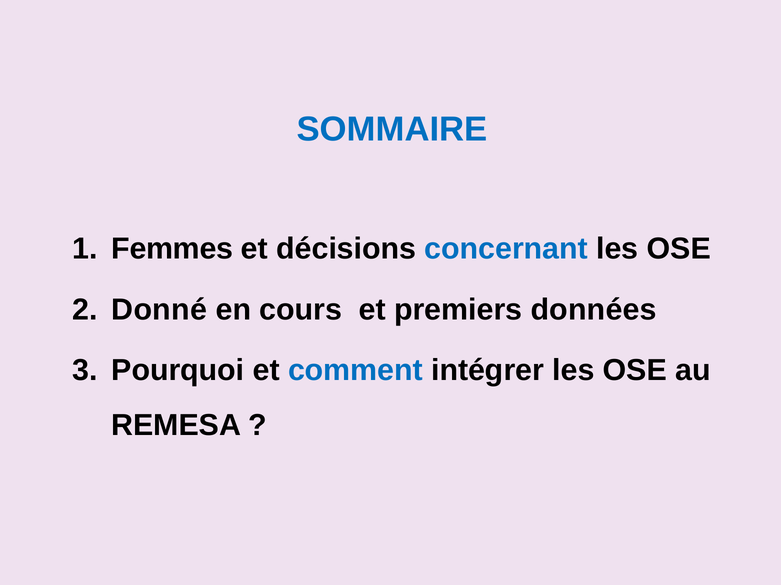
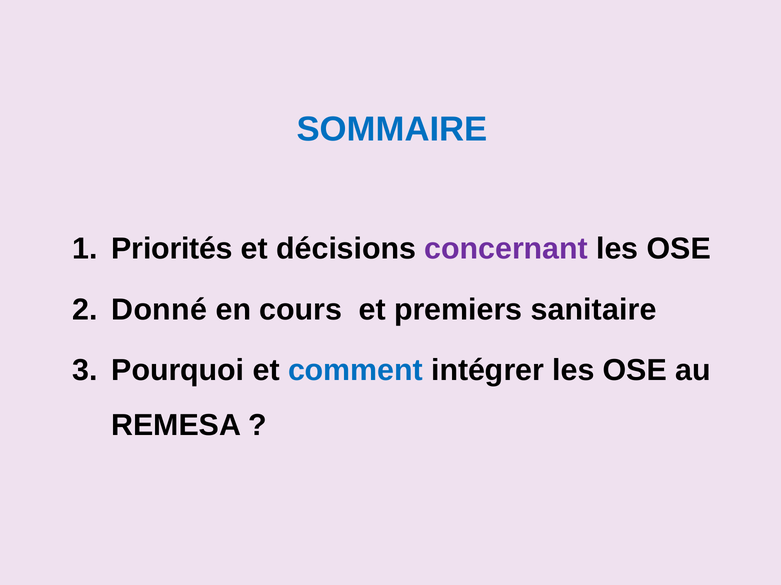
Femmes: Femmes -> Priorités
concernant colour: blue -> purple
données: données -> sanitaire
